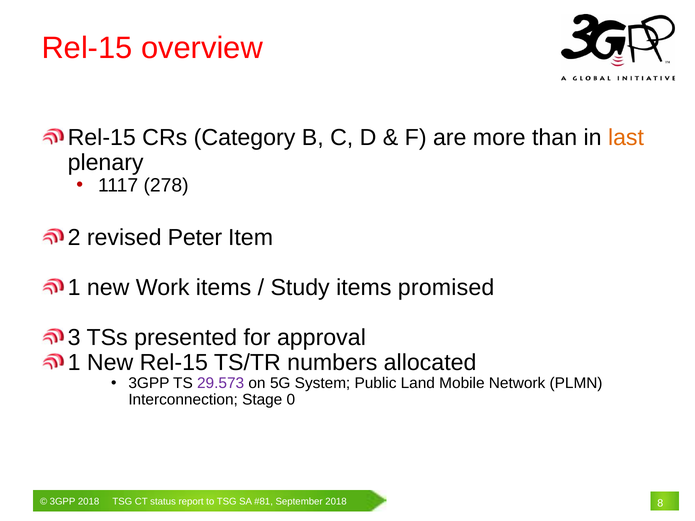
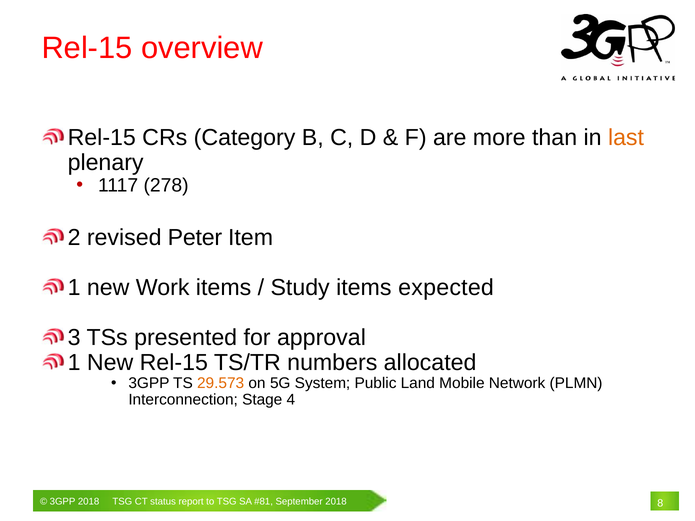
promised: promised -> expected
29.573 colour: purple -> orange
0: 0 -> 4
